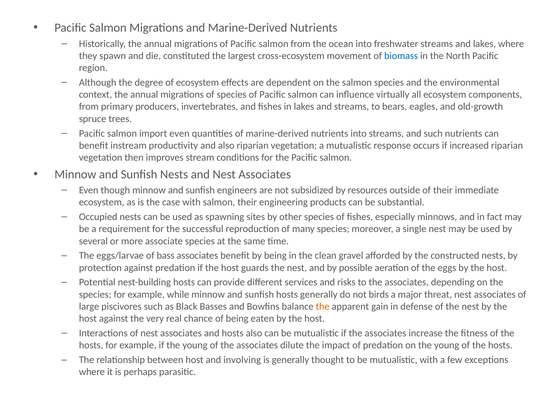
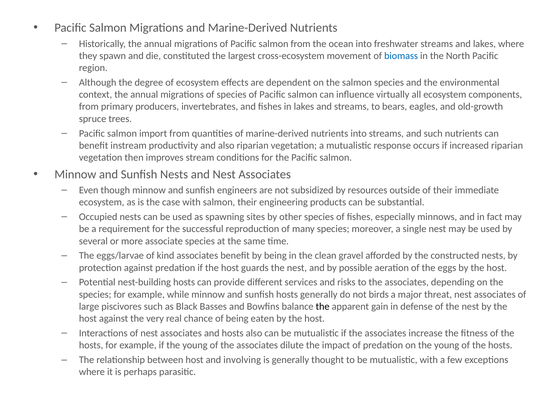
import even: even -> from
bass: bass -> kind
the at (323, 306) colour: orange -> black
